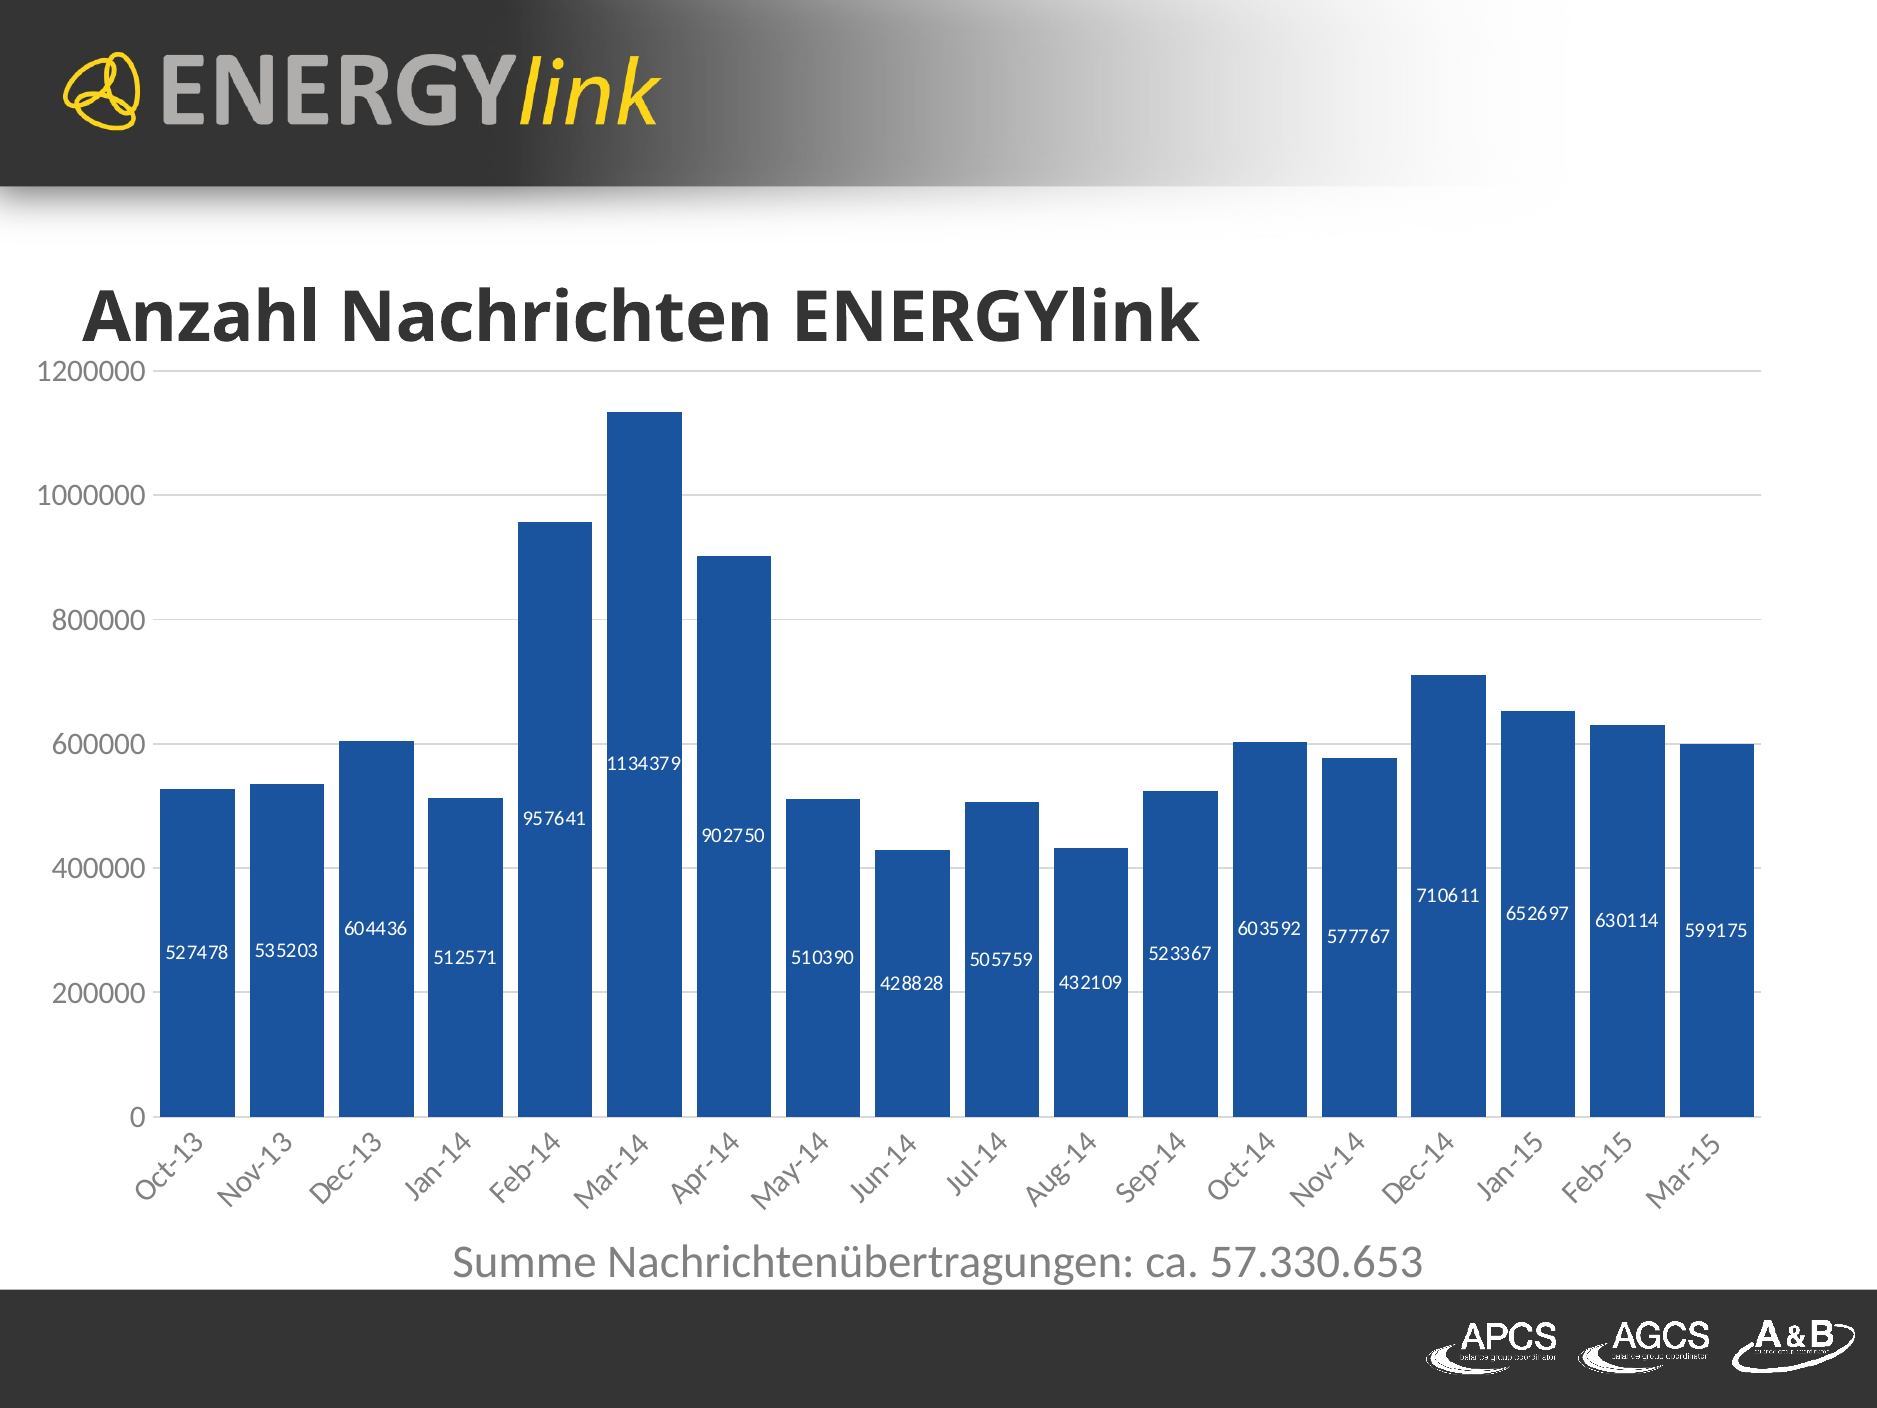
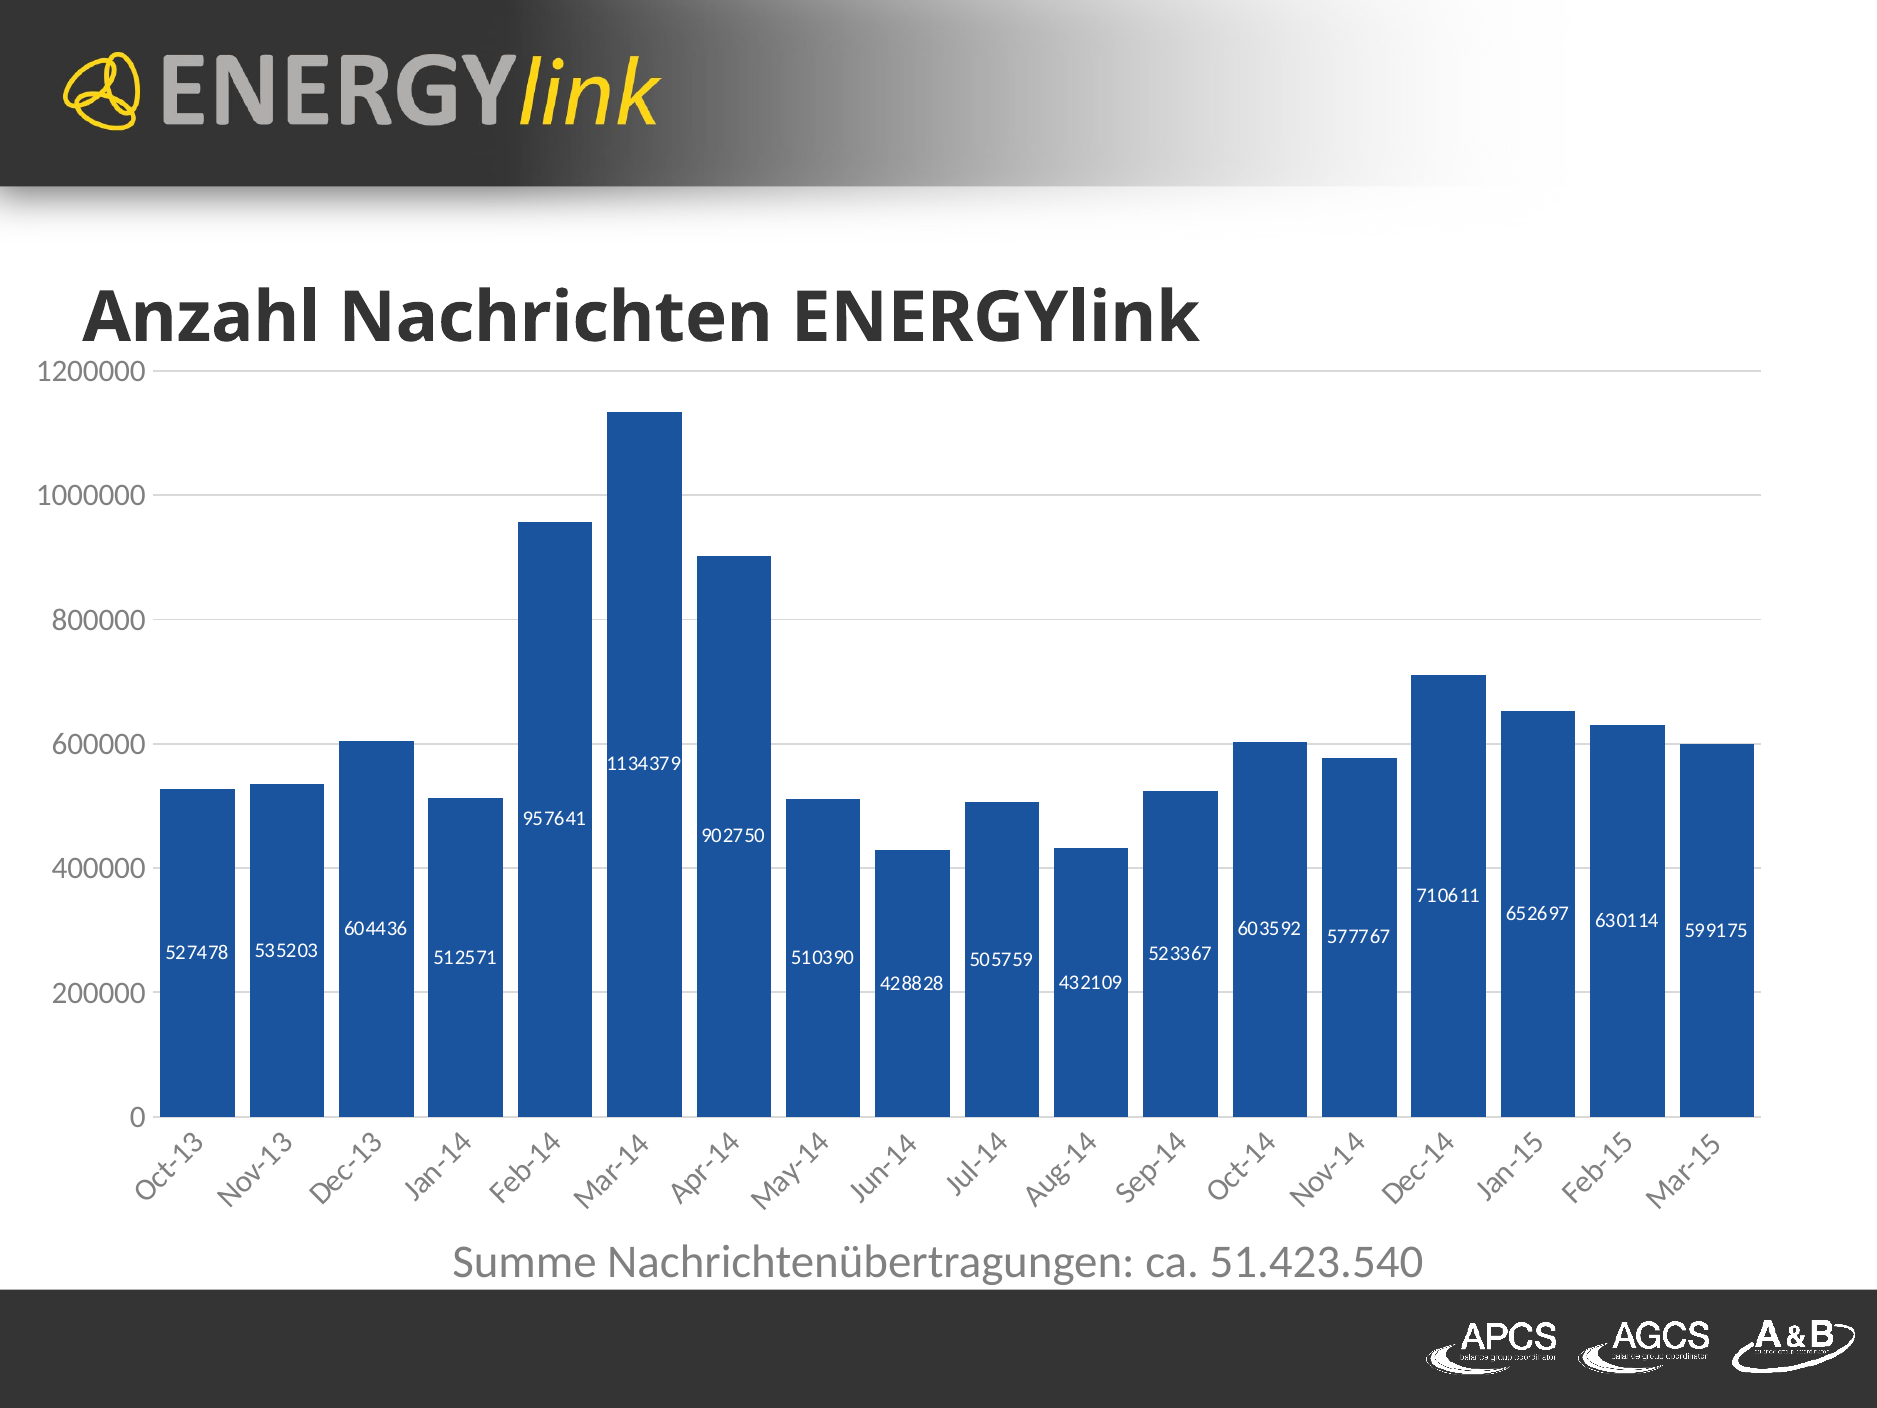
57.330.653: 57.330.653 -> 51.423.540
